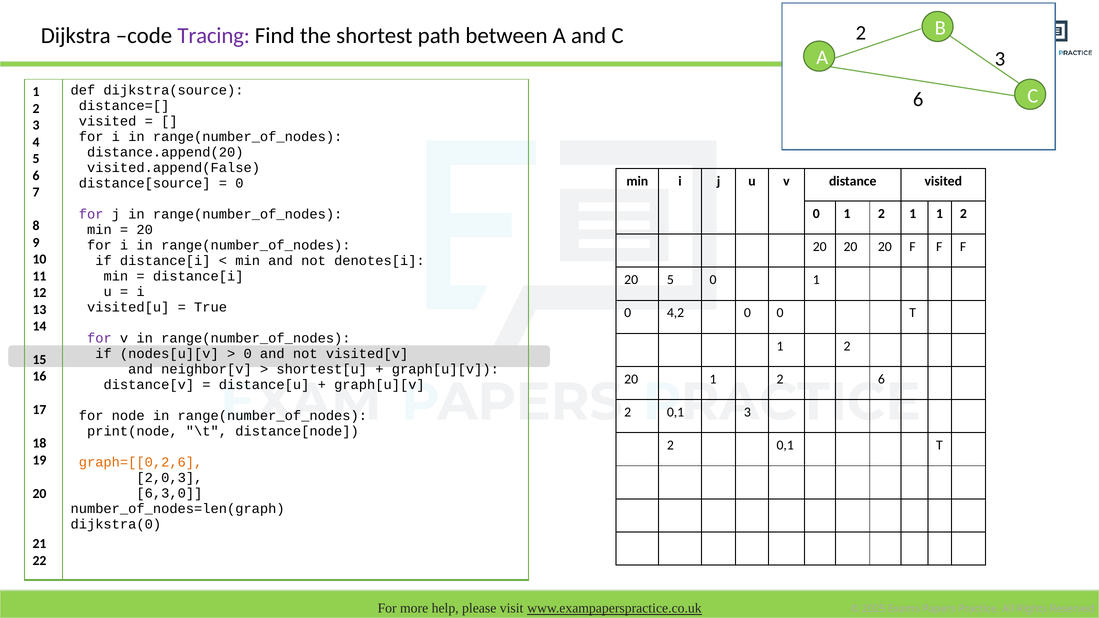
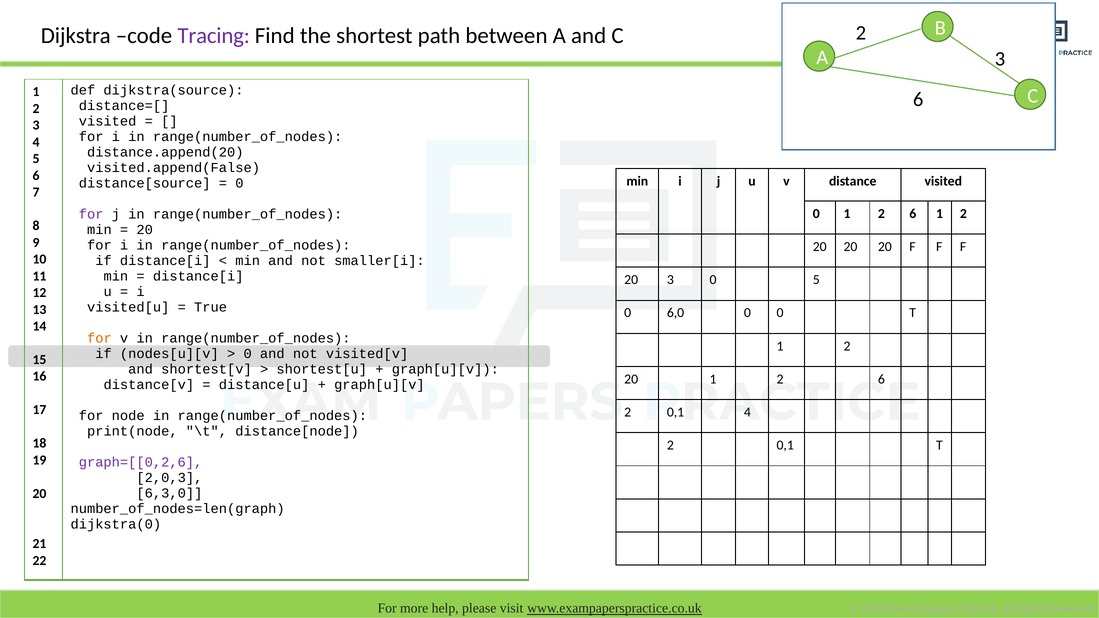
0 1 2 1: 1 -> 6
denotes[i: denotes[i -> smaller[i
20 5: 5 -> 3
1 at (816, 280): 1 -> 5
4,2: 4,2 -> 6,0
for at (99, 338) colour: purple -> orange
neighbor[v: neighbor[v -> shortest[v
0,1 3: 3 -> 4
graph=[[0,2,6 colour: orange -> purple
